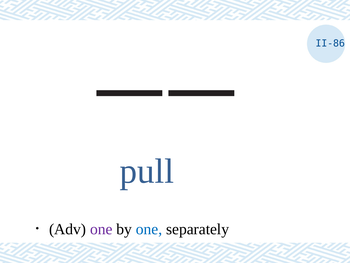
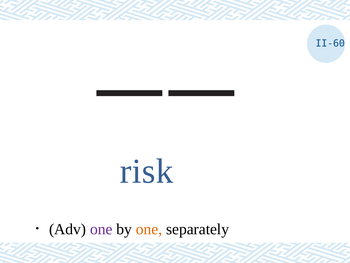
II-86: II-86 -> II-60
pull: pull -> risk
one at (149, 229) colour: blue -> orange
